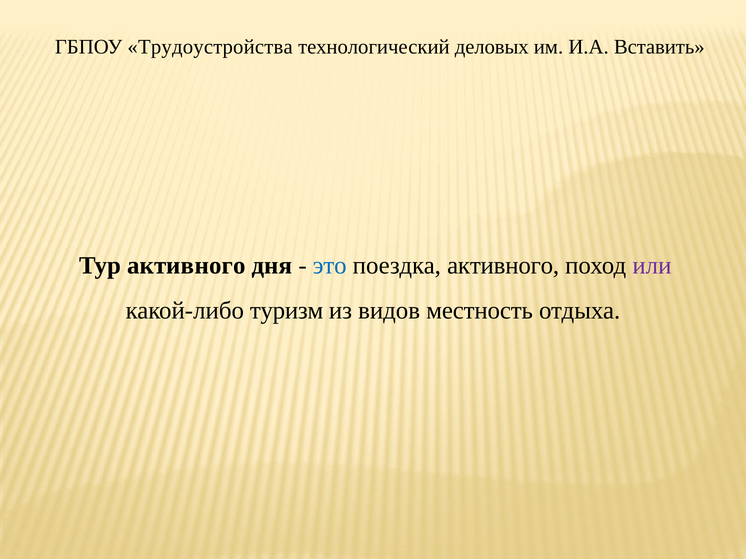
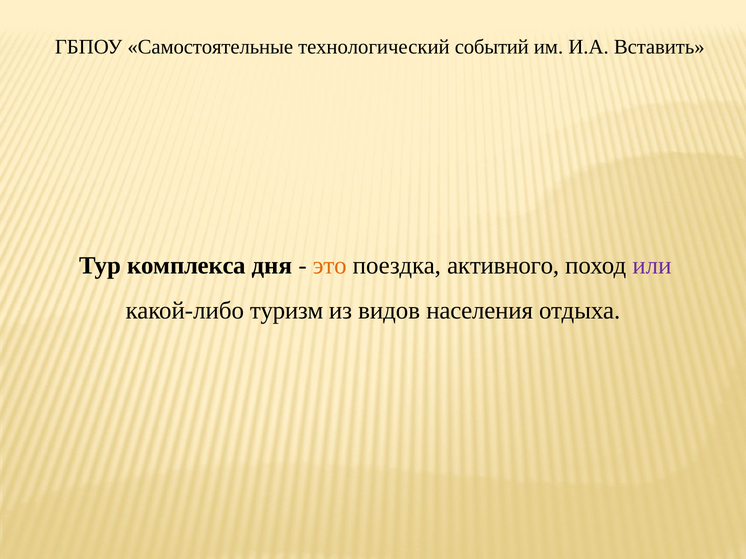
Трудоустройства: Трудоустройства -> Самостоятельные
деловых: деловых -> событий
Тур активного: активного -> комплекса
это colour: blue -> orange
местность: местность -> населения
